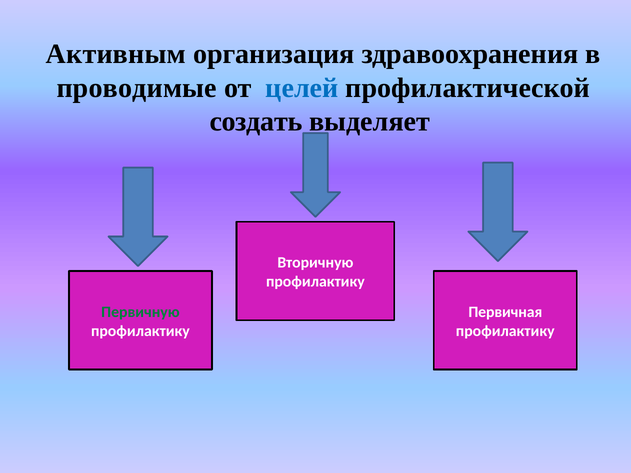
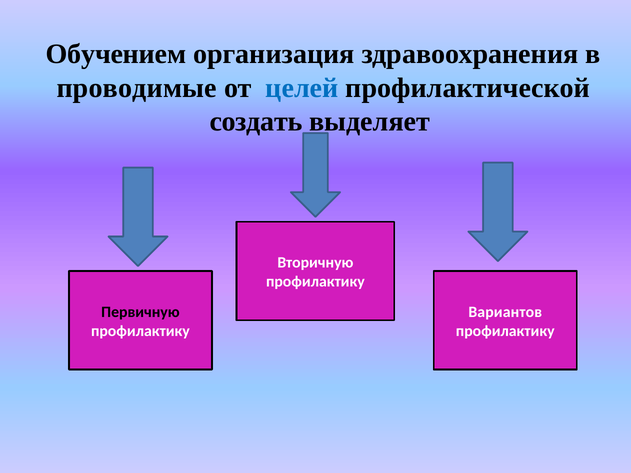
Активным: Активным -> Обучением
Первичную colour: green -> black
Первичная: Первичная -> Вариантов
